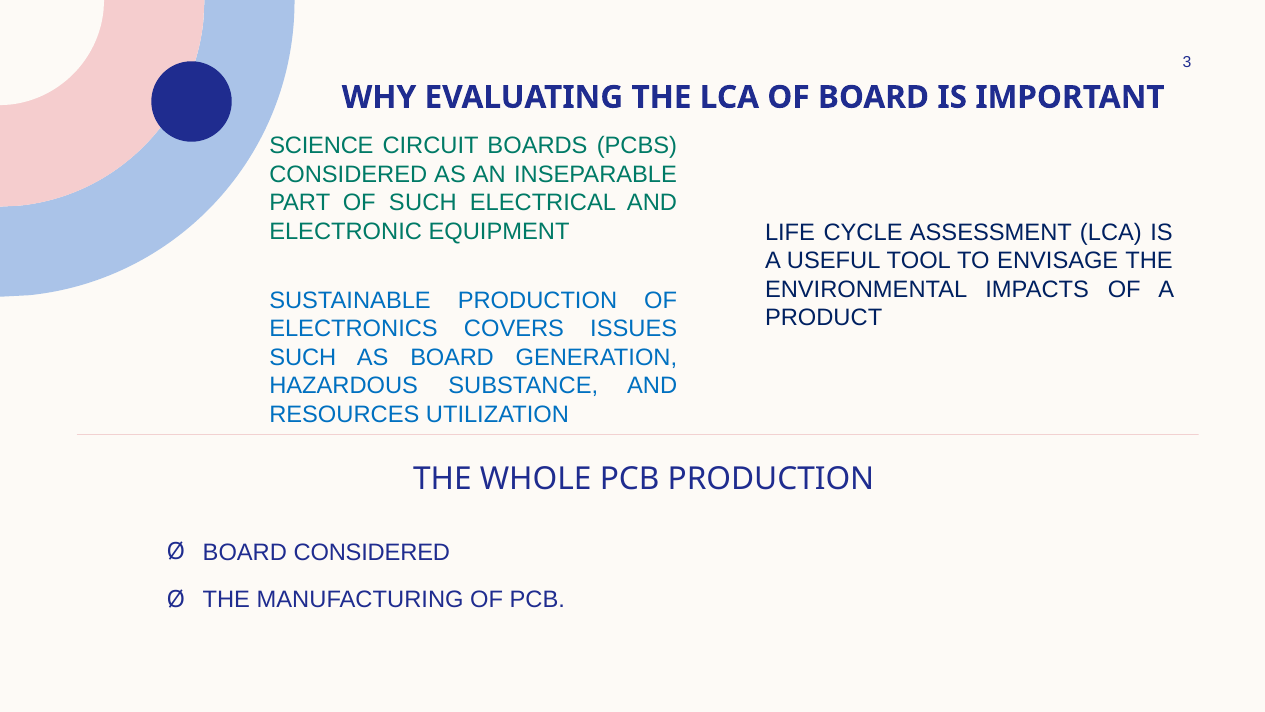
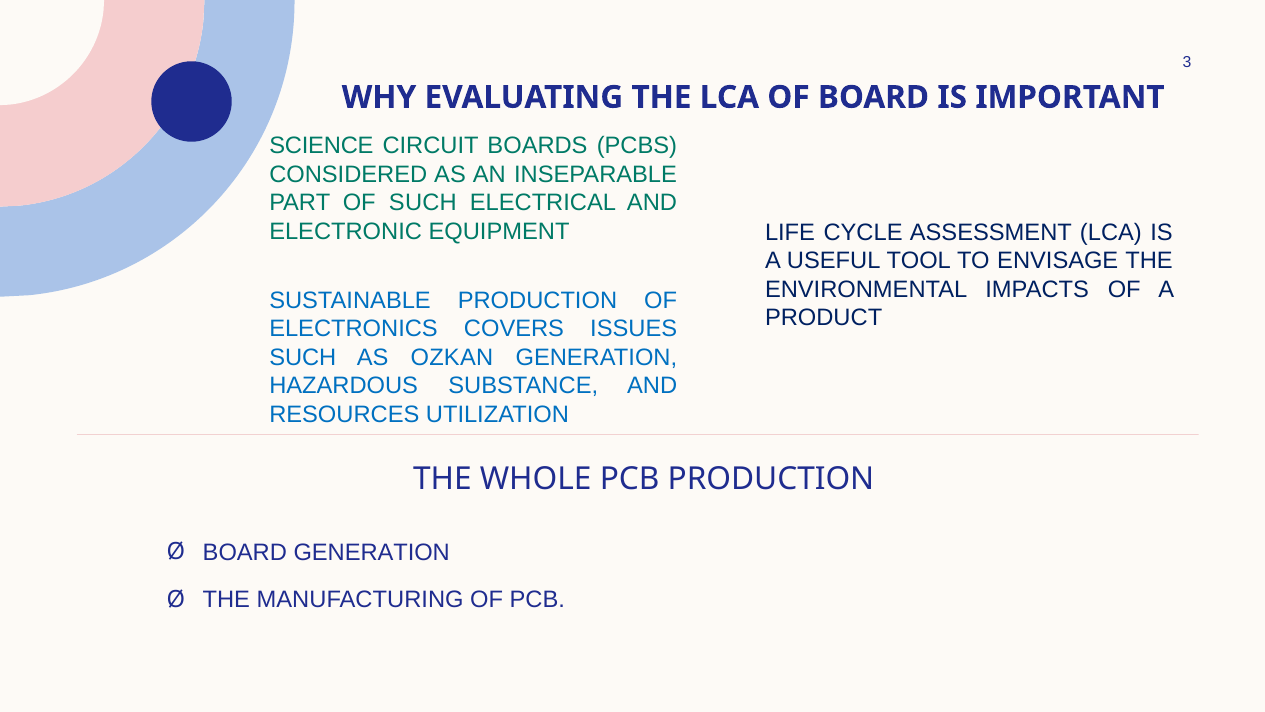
AS BOARD: BOARD -> OZKAN
BOARD CONSIDERED: CONSIDERED -> GENERATION
